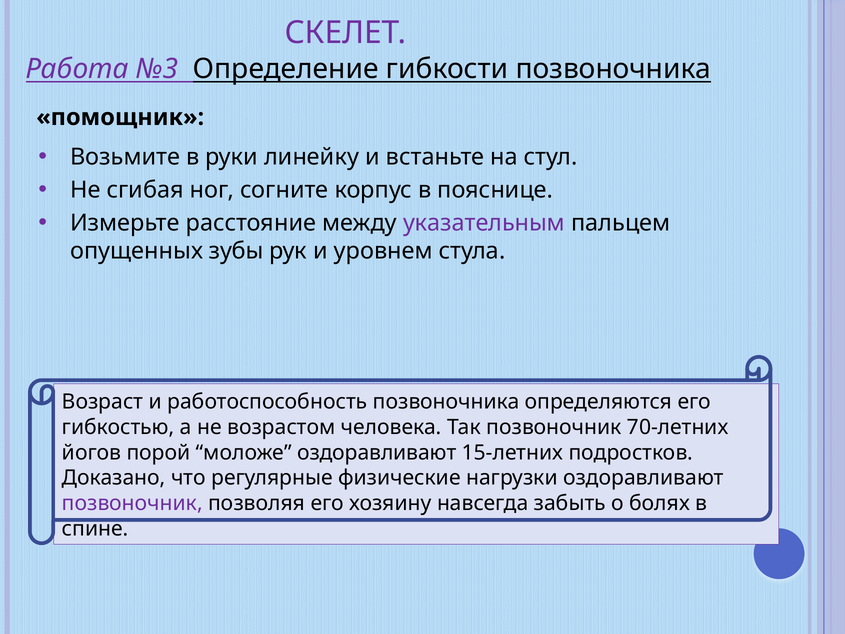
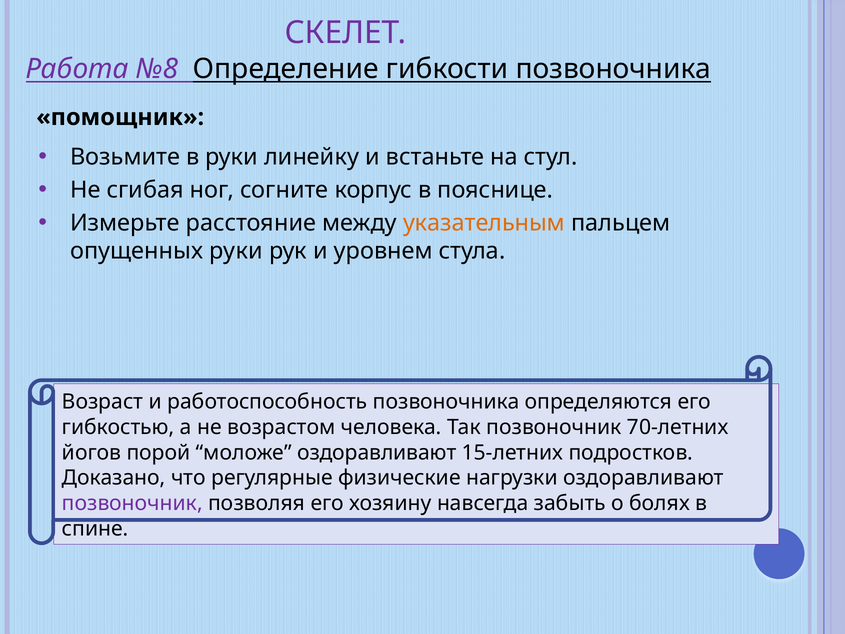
№3: №3 -> №8
указательным colour: purple -> orange
опущенных зубы: зубы -> руки
